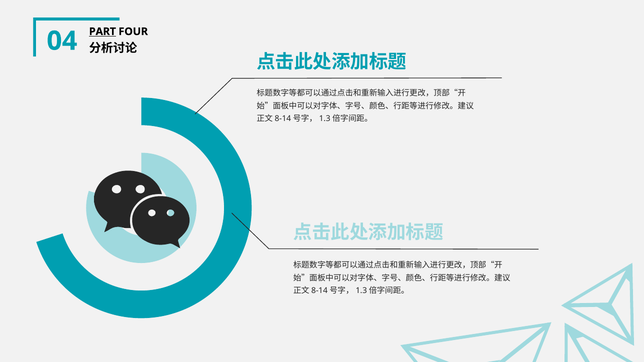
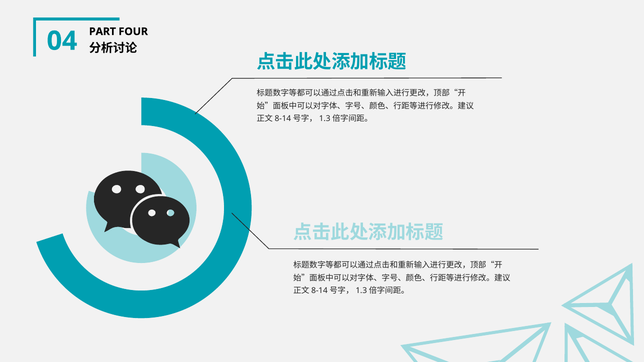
PART underline: present -> none
